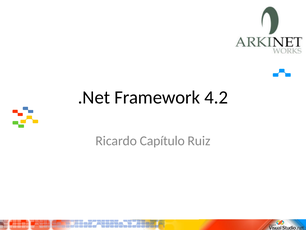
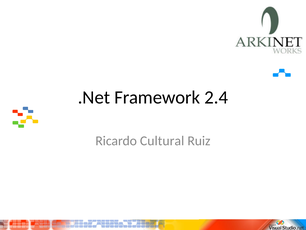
4.2: 4.2 -> 2.4
Capítulo: Capítulo -> Cultural
